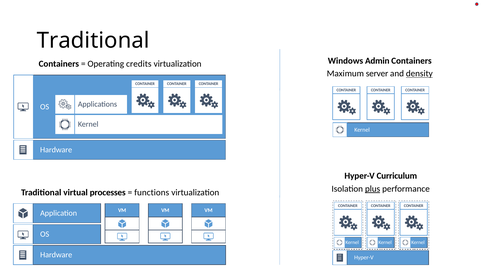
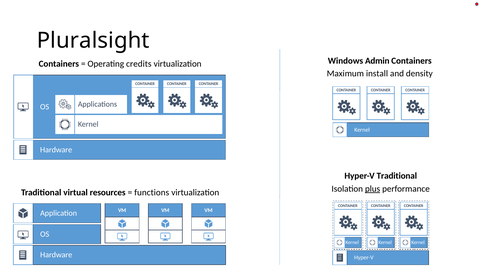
Traditional at (93, 41): Traditional -> Pluralsight
server: server -> install
density underline: present -> none
Hyper-V Curriculum: Curriculum -> Traditional
processes: processes -> resources
